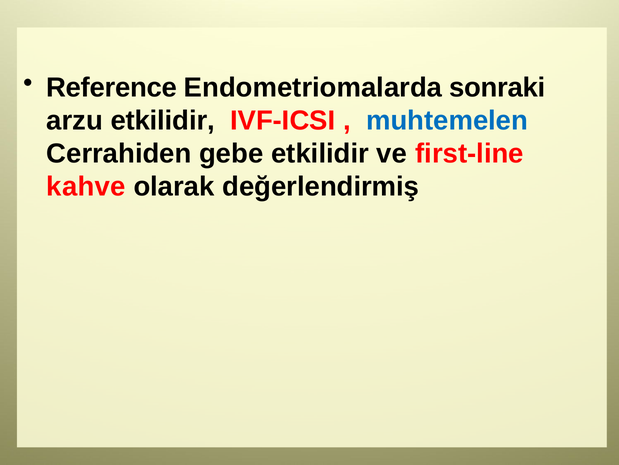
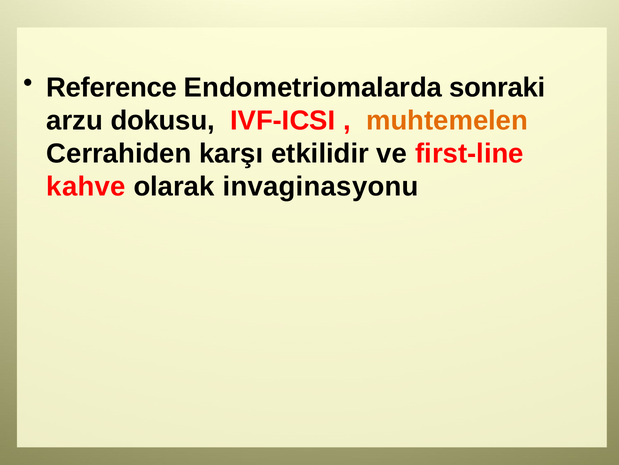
arzu etkilidir: etkilidir -> dokusu
muhtemelen colour: blue -> orange
gebe: gebe -> karşı
değerlendirmiş: değerlendirmiş -> invaginasyonu
